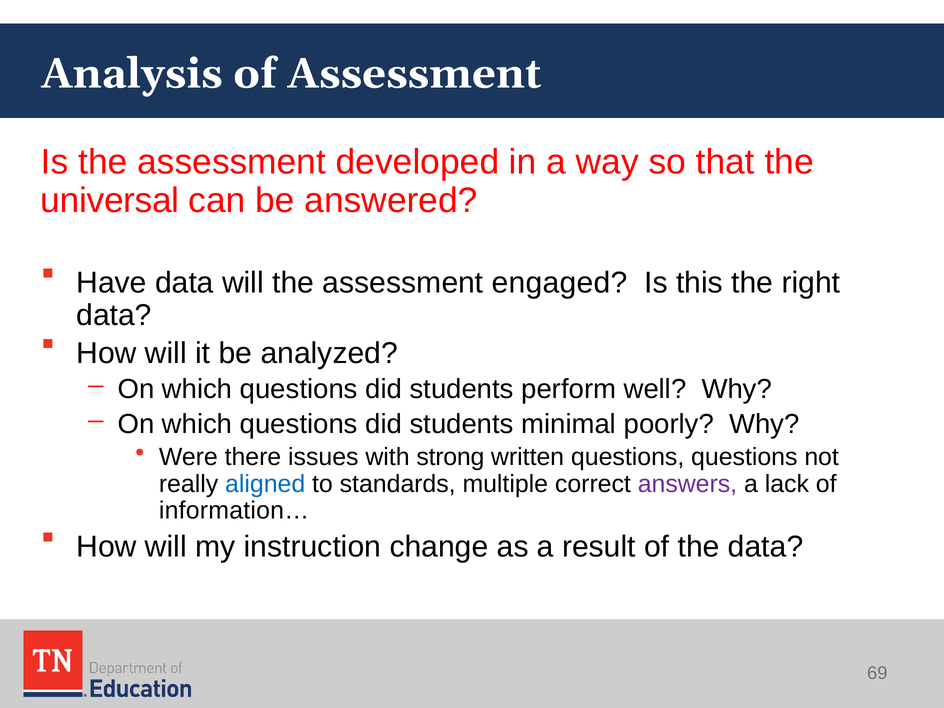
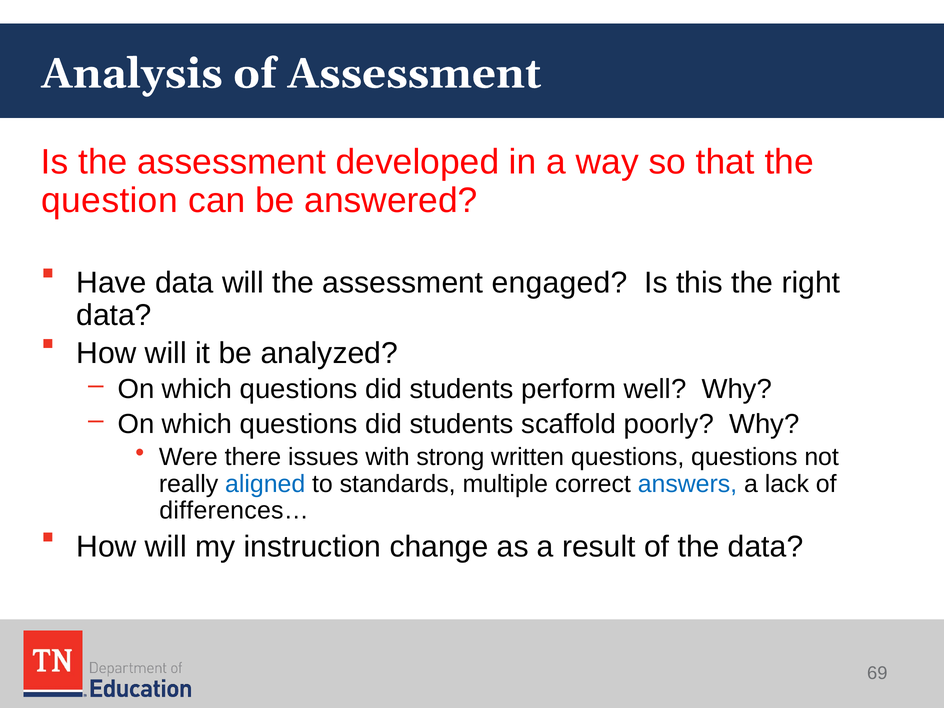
universal: universal -> question
minimal: minimal -> scaffold
answers colour: purple -> blue
information…: information… -> differences…
